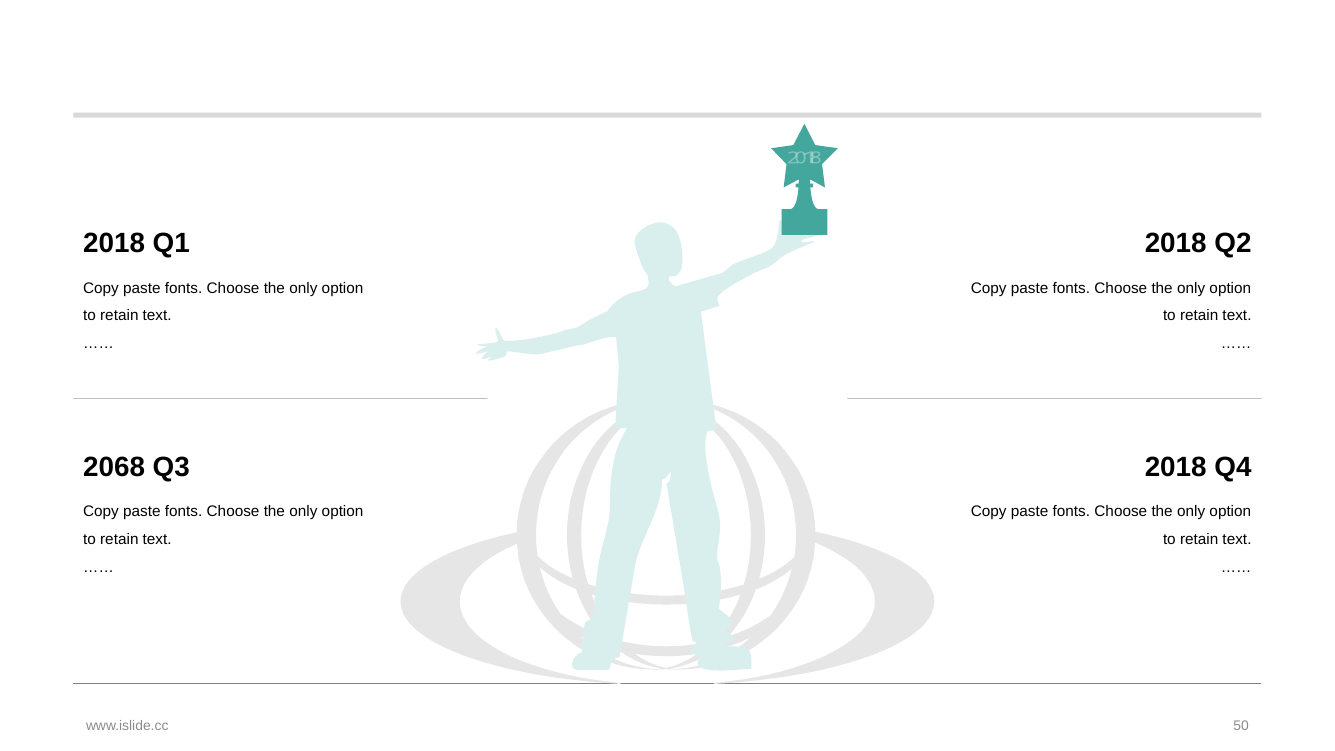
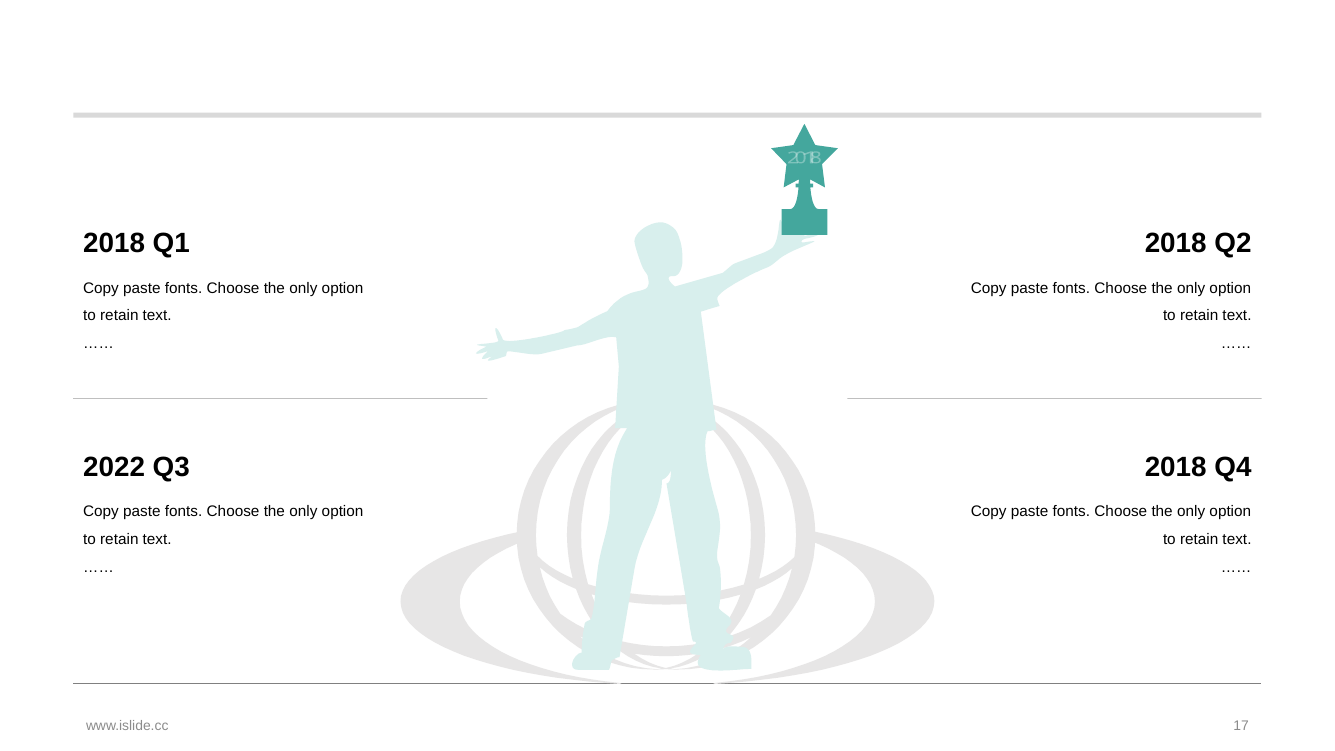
2068: 2068 -> 2022
50: 50 -> 17
